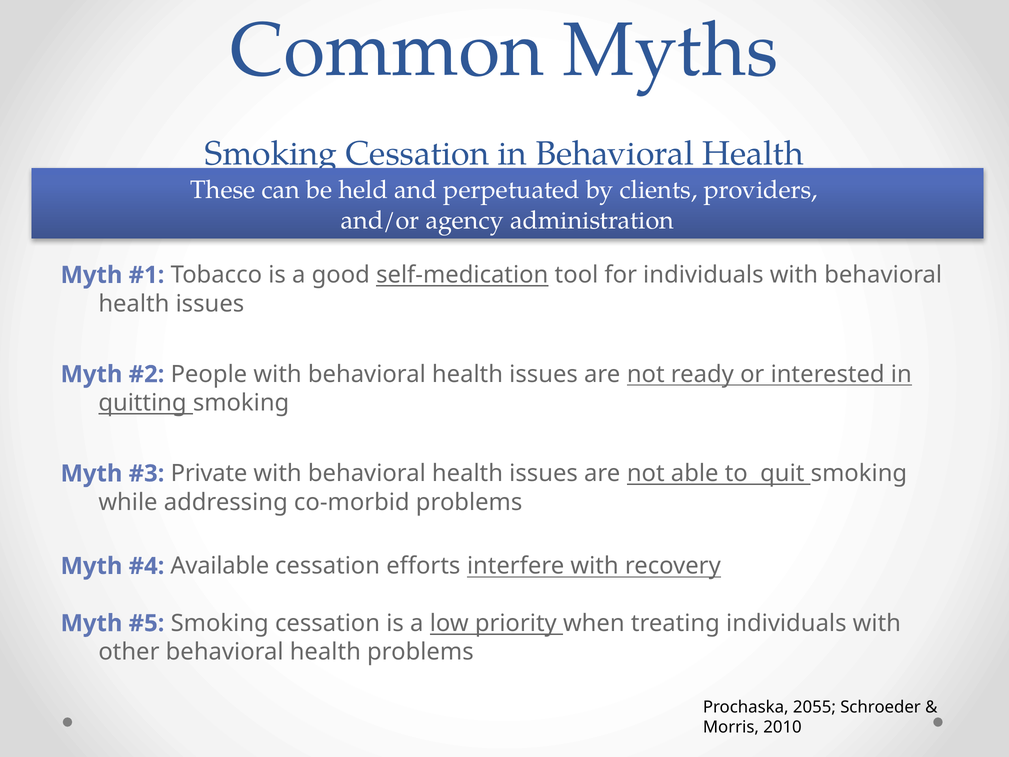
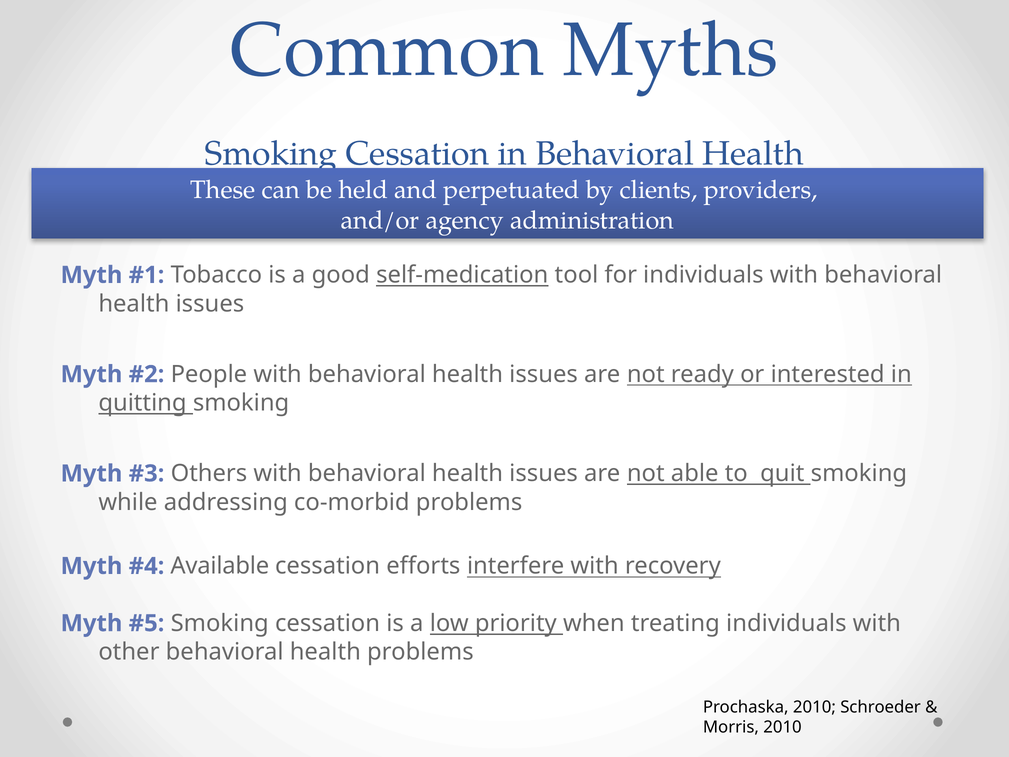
Private: Private -> Others
Prochaska 2055: 2055 -> 2010
